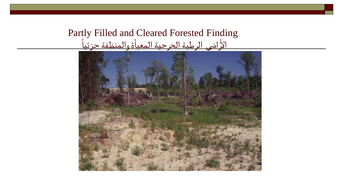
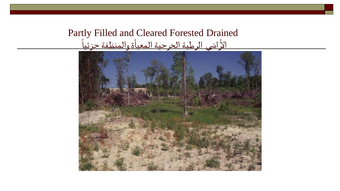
Finding: Finding -> Drained
